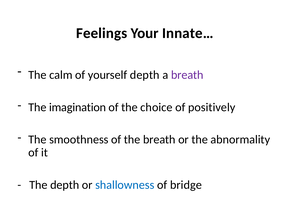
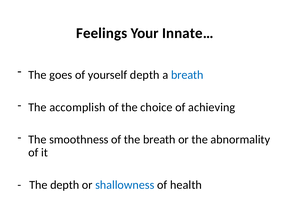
calm: calm -> goes
breath at (187, 75) colour: purple -> blue
imagination: imagination -> accomplish
positively: positively -> achieving
bridge: bridge -> health
